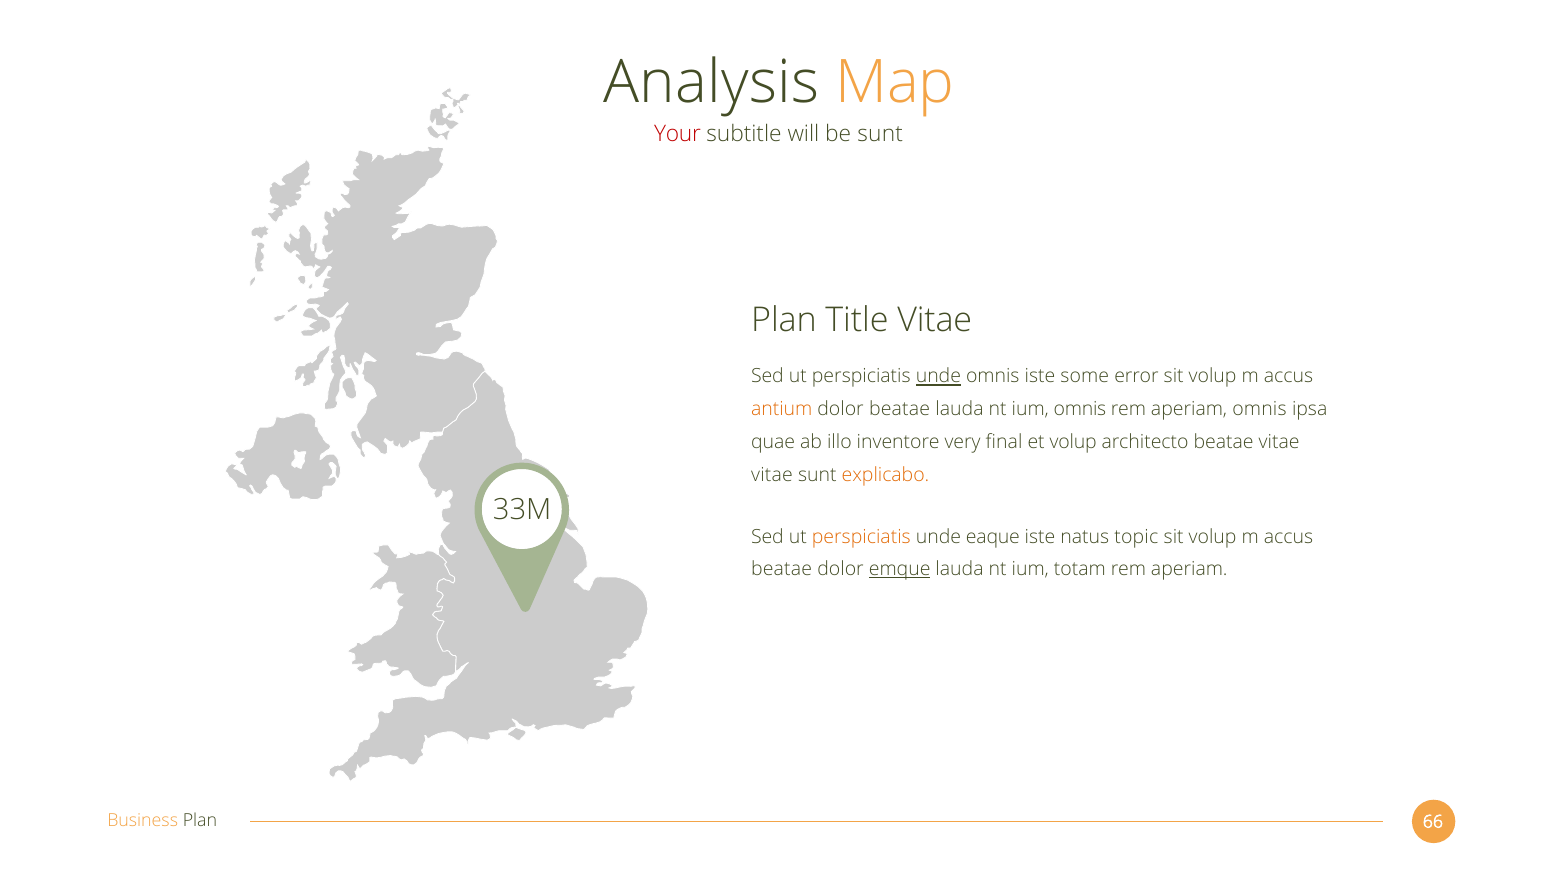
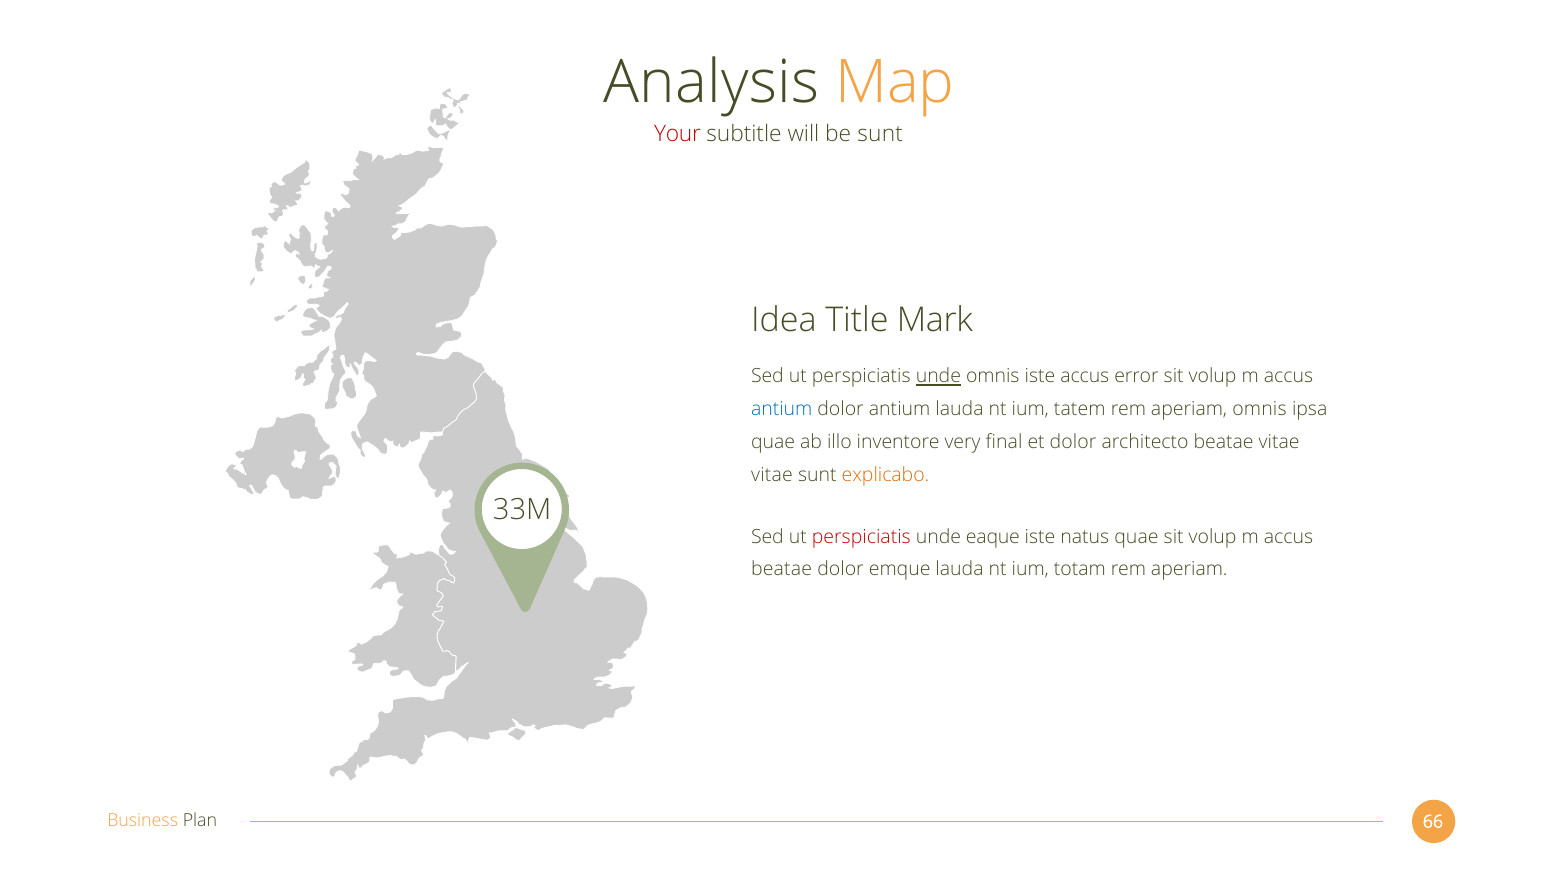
Plan at (784, 320): Plan -> Idea
Title Vitae: Vitae -> Mark
iste some: some -> accus
antium at (782, 409) colour: orange -> blue
dolor beatae: beatae -> antium
ium omnis: omnis -> tatem
et volup: volup -> dolor
perspiciatis at (861, 536) colour: orange -> red
natus topic: topic -> quae
emque underline: present -> none
